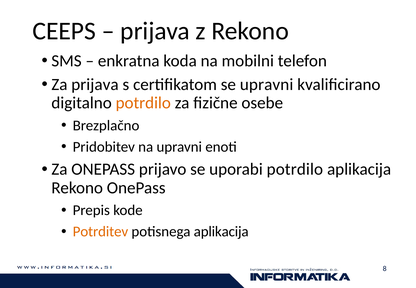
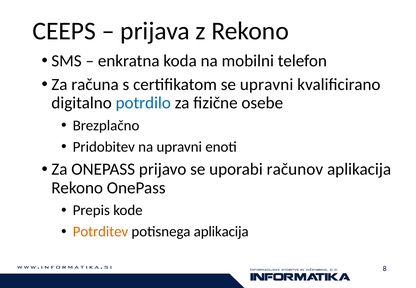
Za prijava: prijava -> računa
potrdilo at (143, 103) colour: orange -> blue
uporabi potrdilo: potrdilo -> računov
